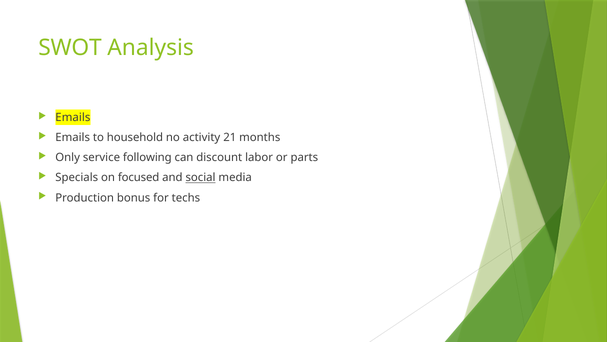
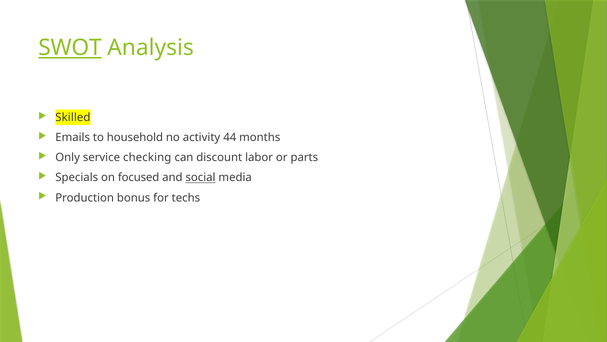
SWOT underline: none -> present
Emails at (73, 117): Emails -> Skilled
21: 21 -> 44
following: following -> checking
